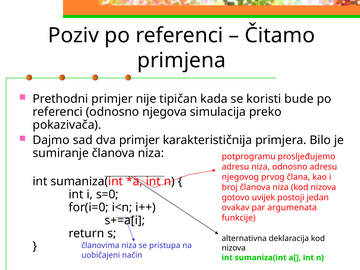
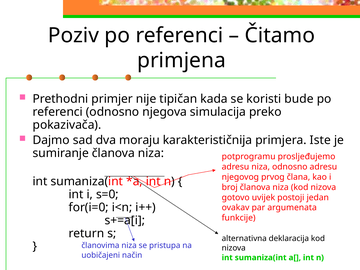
dva primjer: primjer -> moraju
Bilo: Bilo -> Iste
